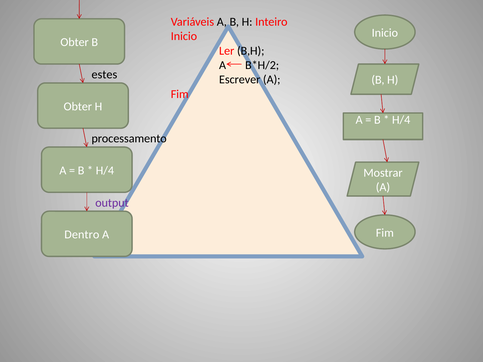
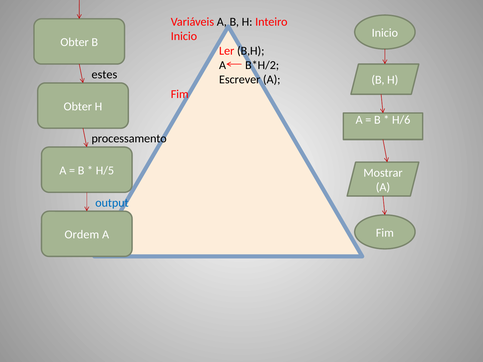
H/4 at (401, 120): H/4 -> H/6
H/4 at (105, 171): H/4 -> H/5
output colour: purple -> blue
Dentro: Dentro -> Ordem
